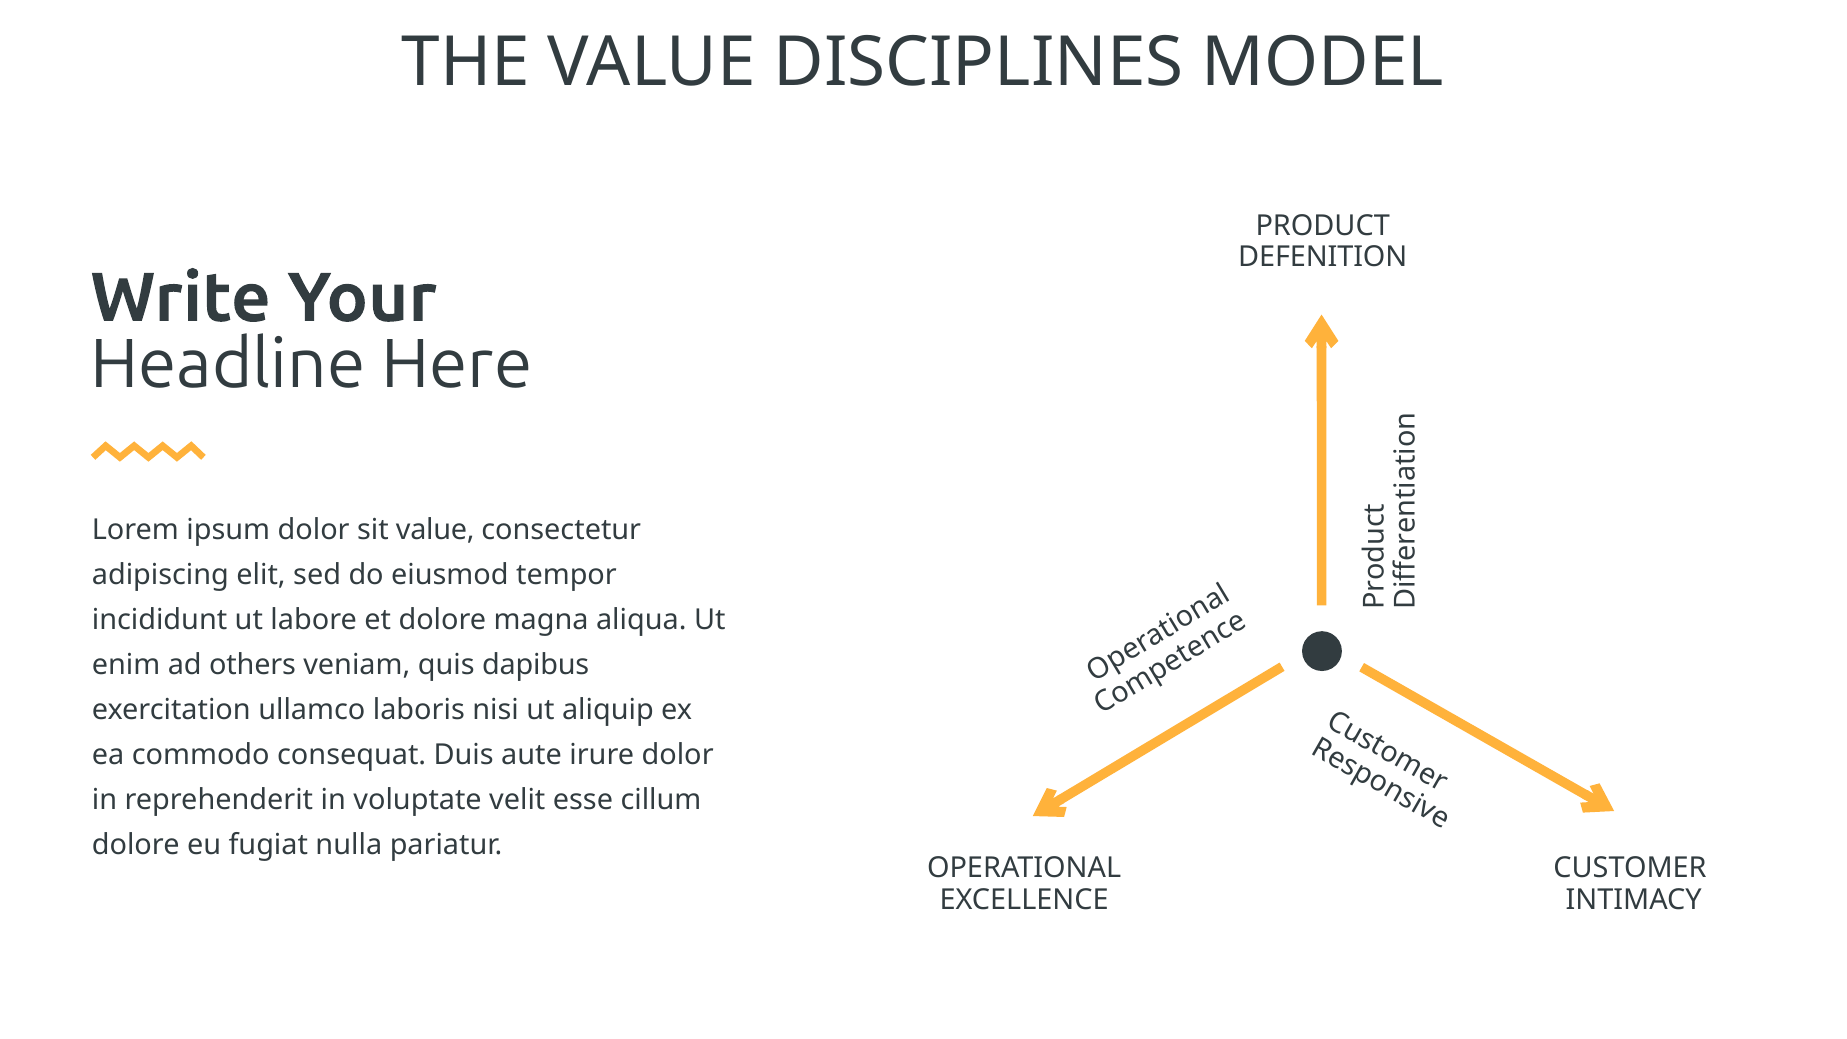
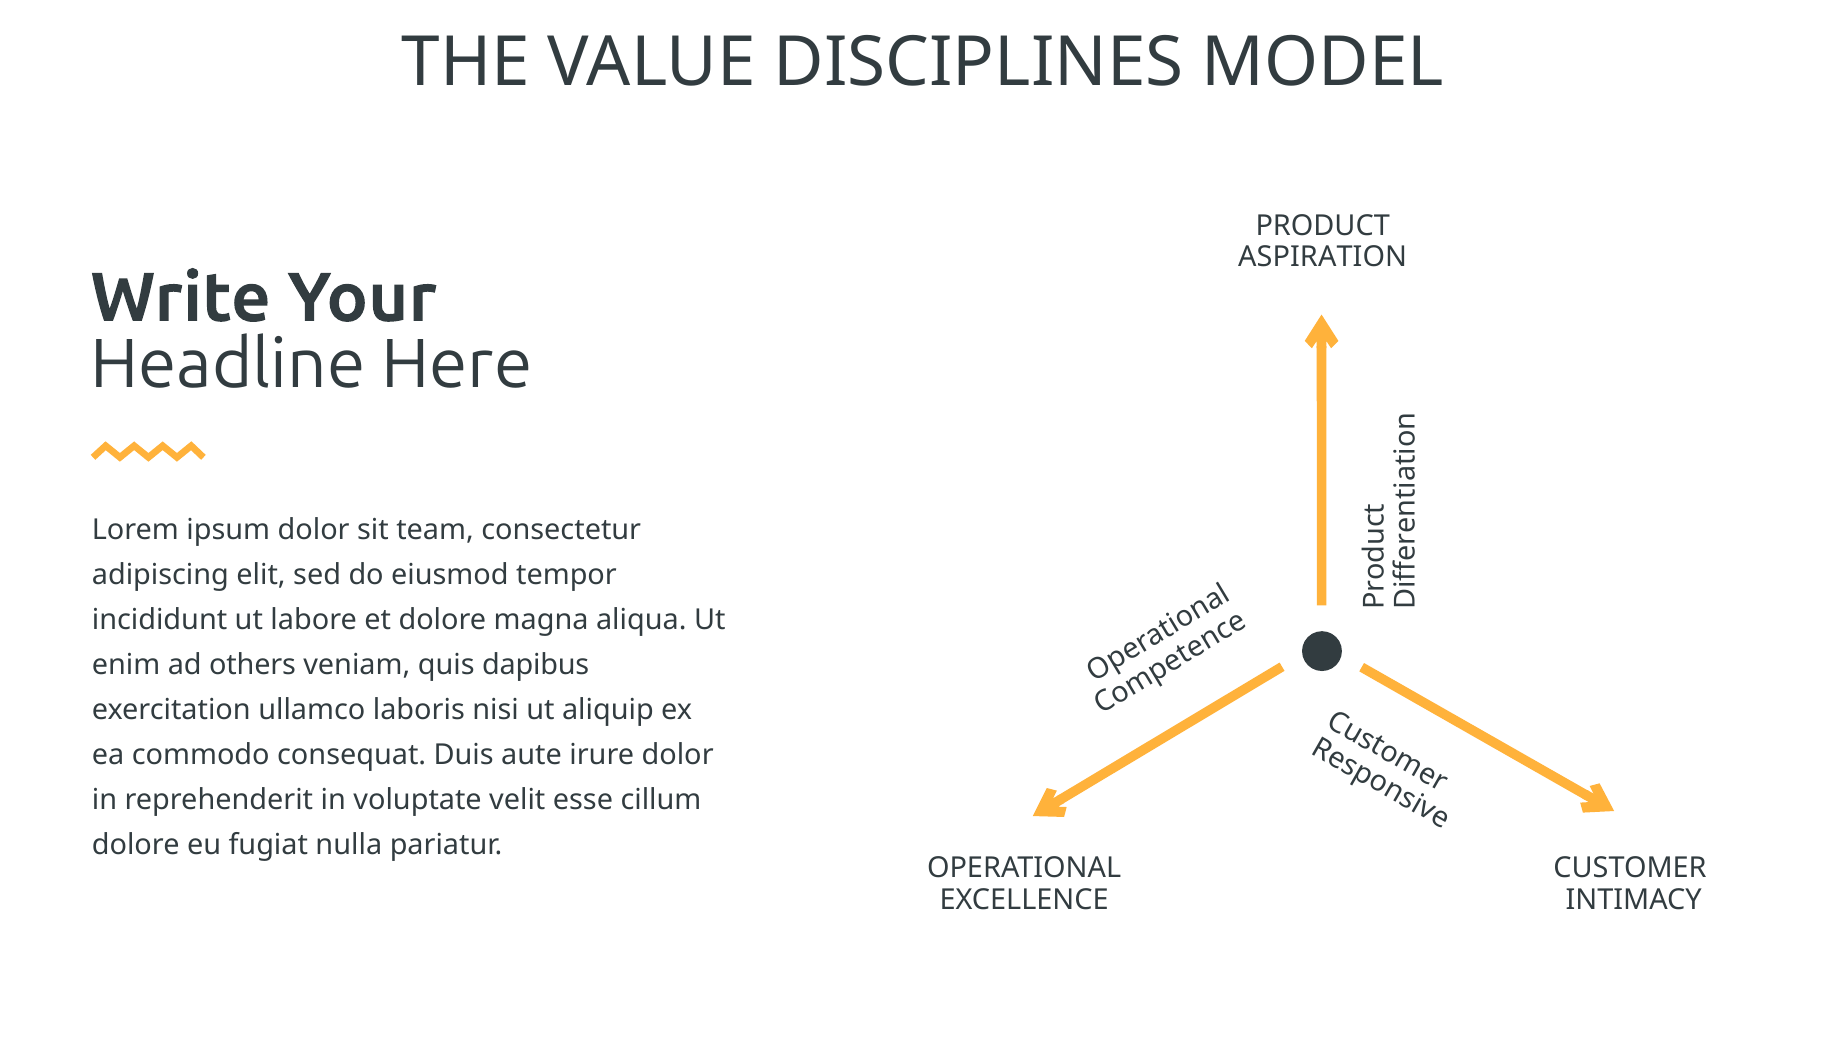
DEFENITION: DEFENITION -> ASPIRATION
sit value: value -> team
